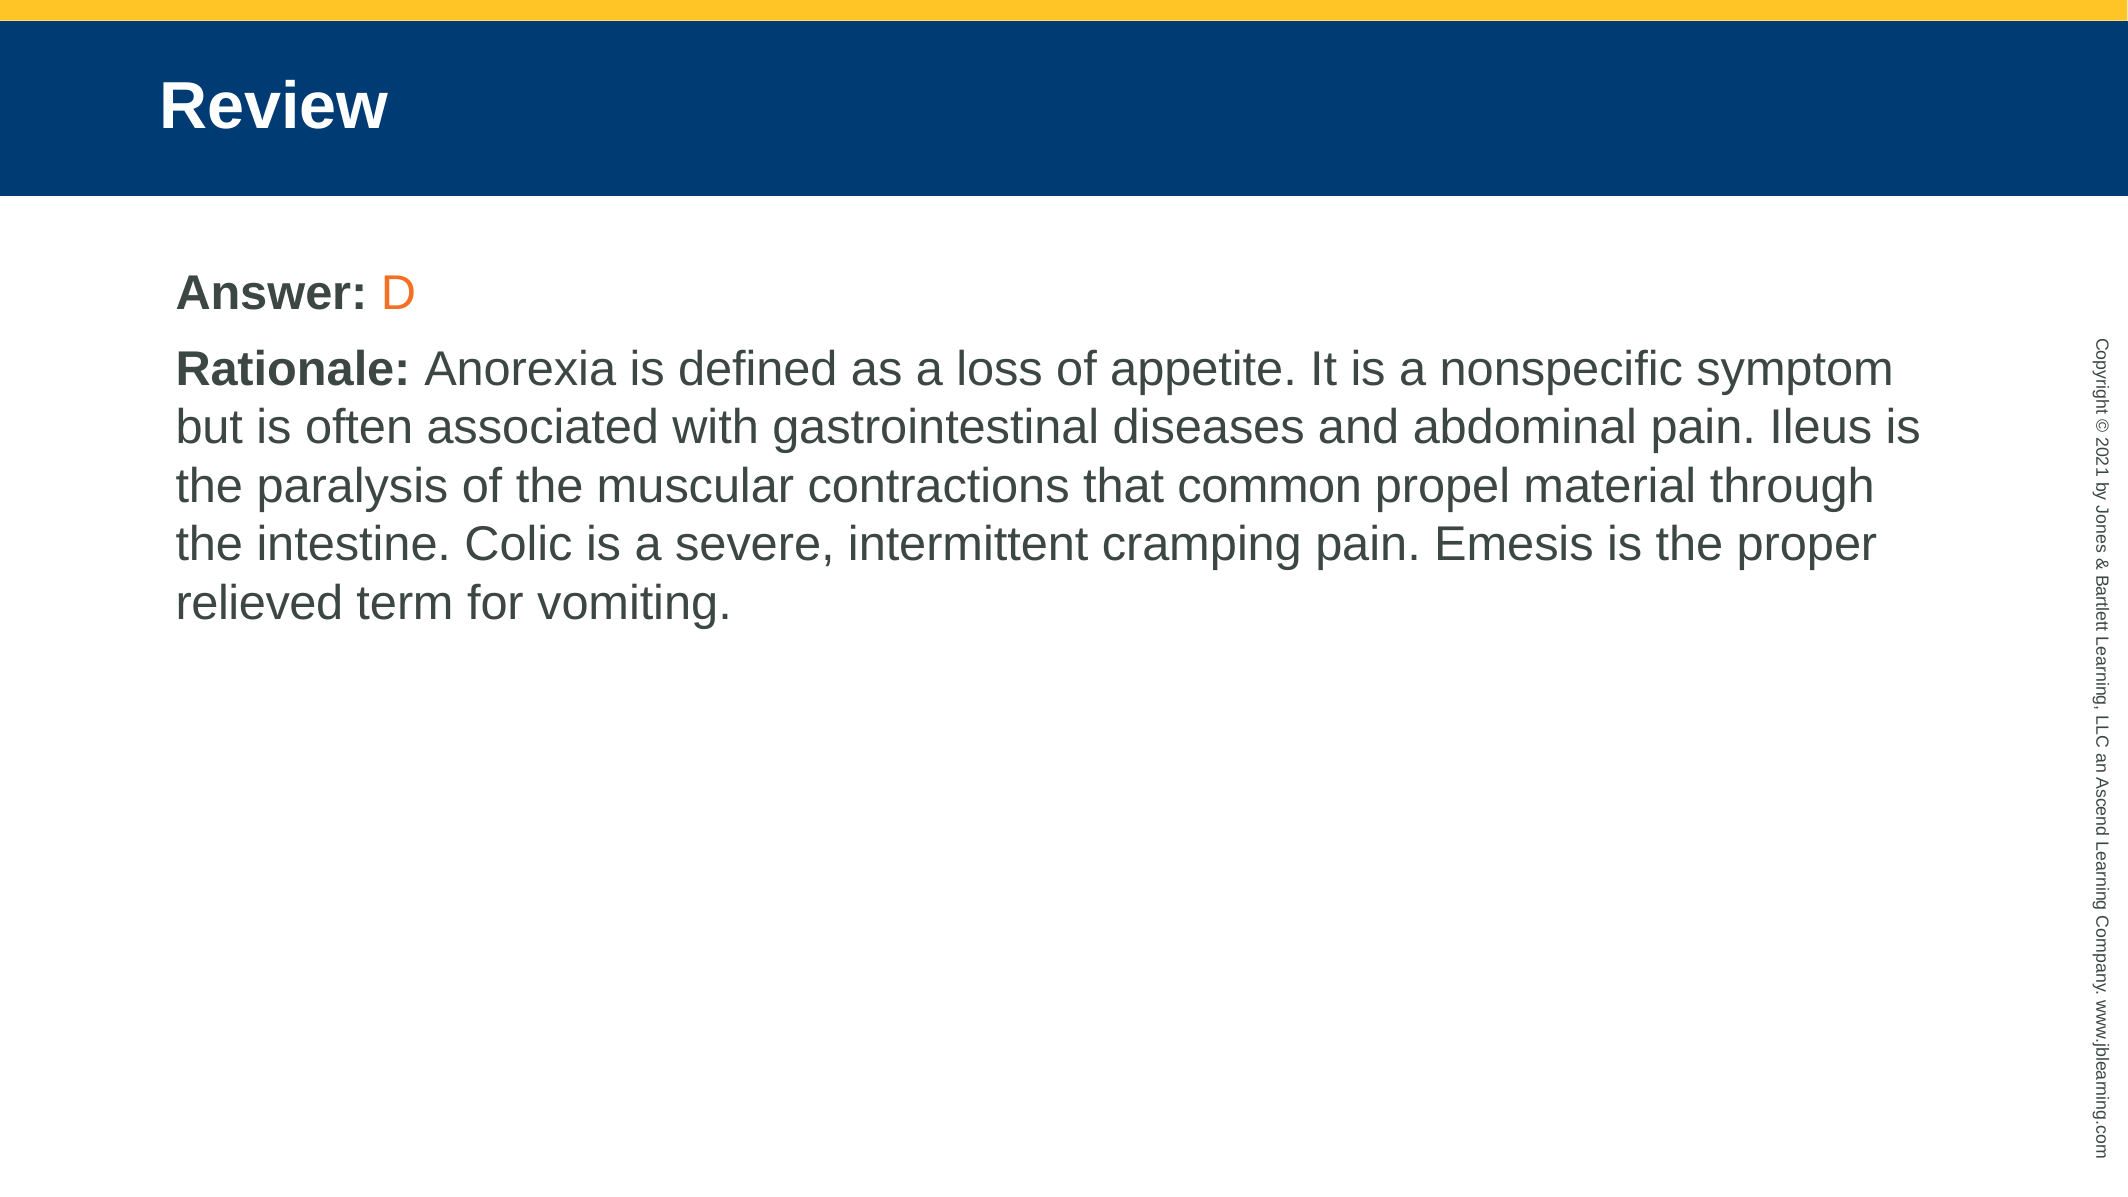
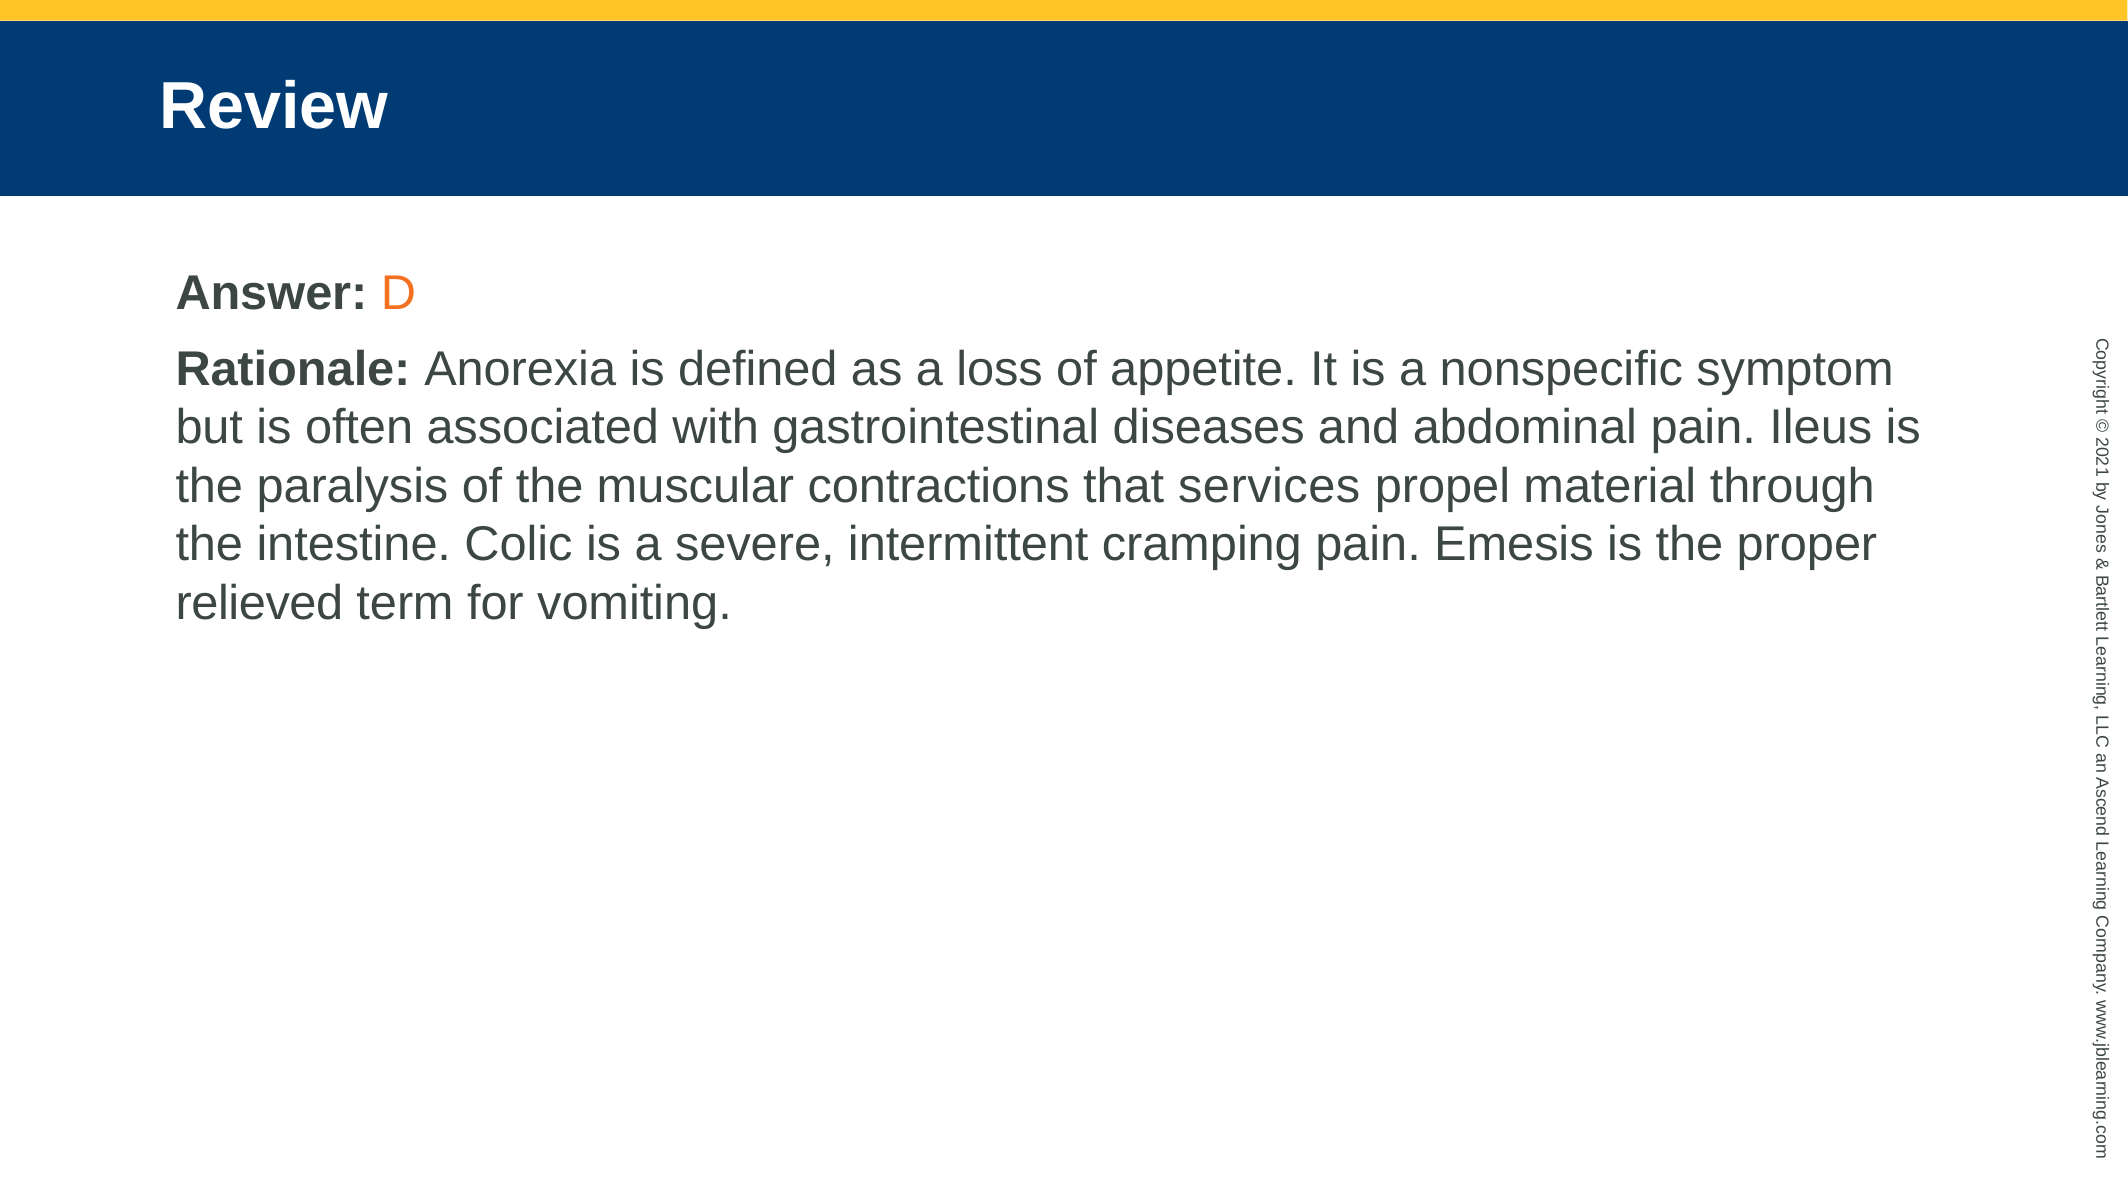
common: common -> services
